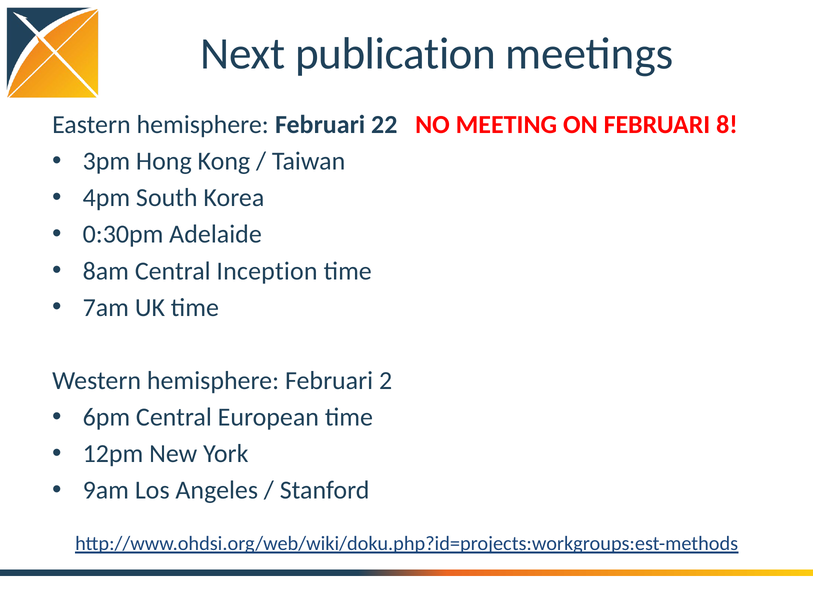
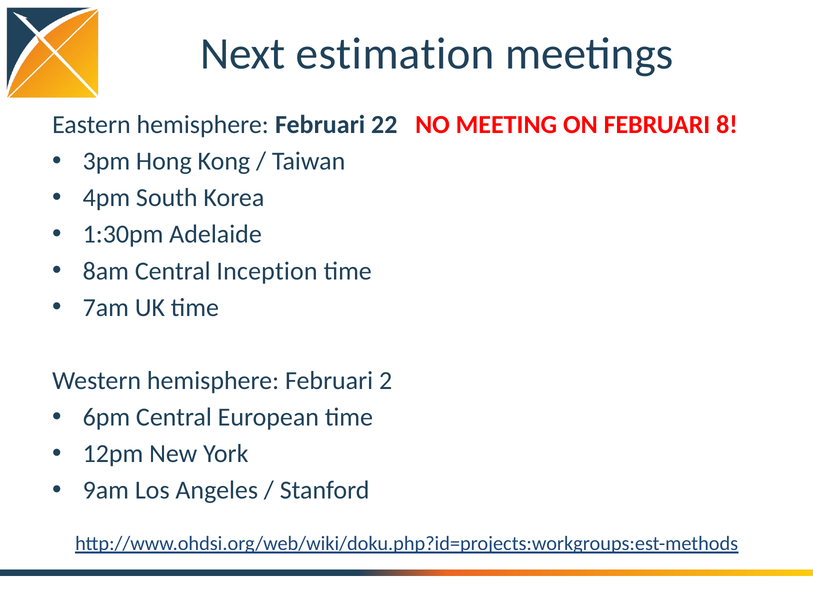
publication: publication -> estimation
0:30pm: 0:30pm -> 1:30pm
